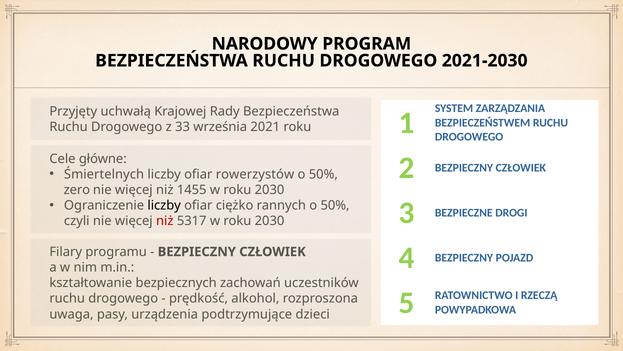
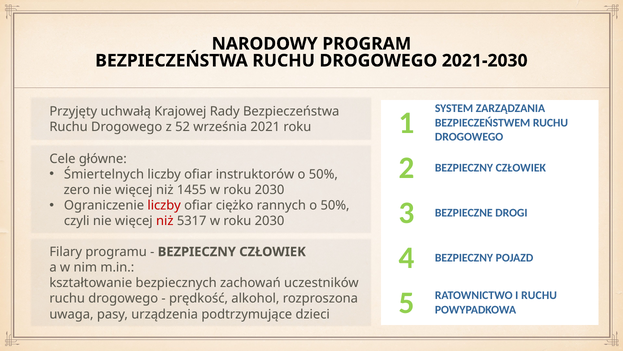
33: 33 -> 52
rowerzystów: rowerzystów -> instruktorów
liczby at (164, 205) colour: black -> red
I RZECZĄ: RZECZĄ -> RUCHU
